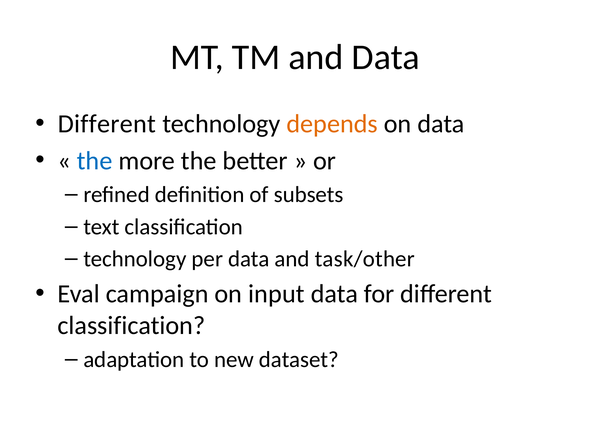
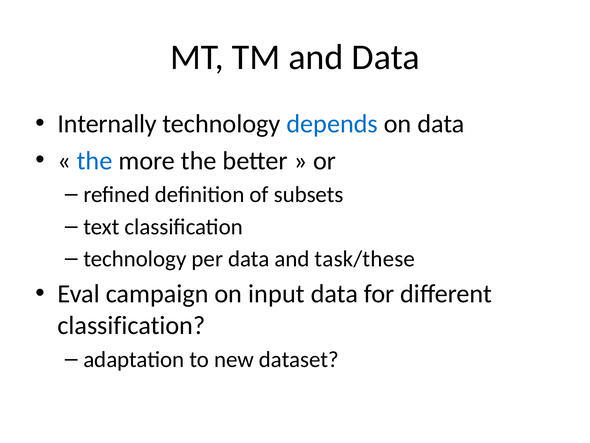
Different at (107, 124): Different -> Internally
depends colour: orange -> blue
task/other: task/other -> task/these
